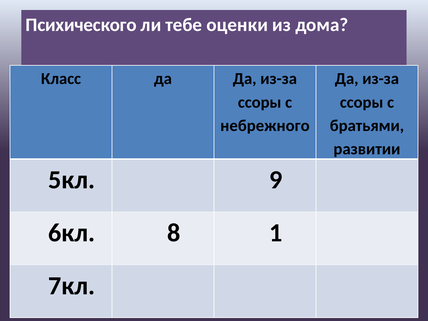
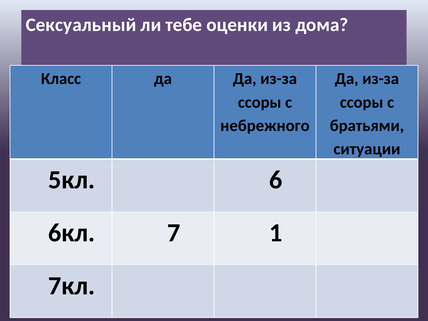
Психического: Психического -> Сексуальный
развитии: развитии -> ситуации
9: 9 -> 6
8: 8 -> 7
